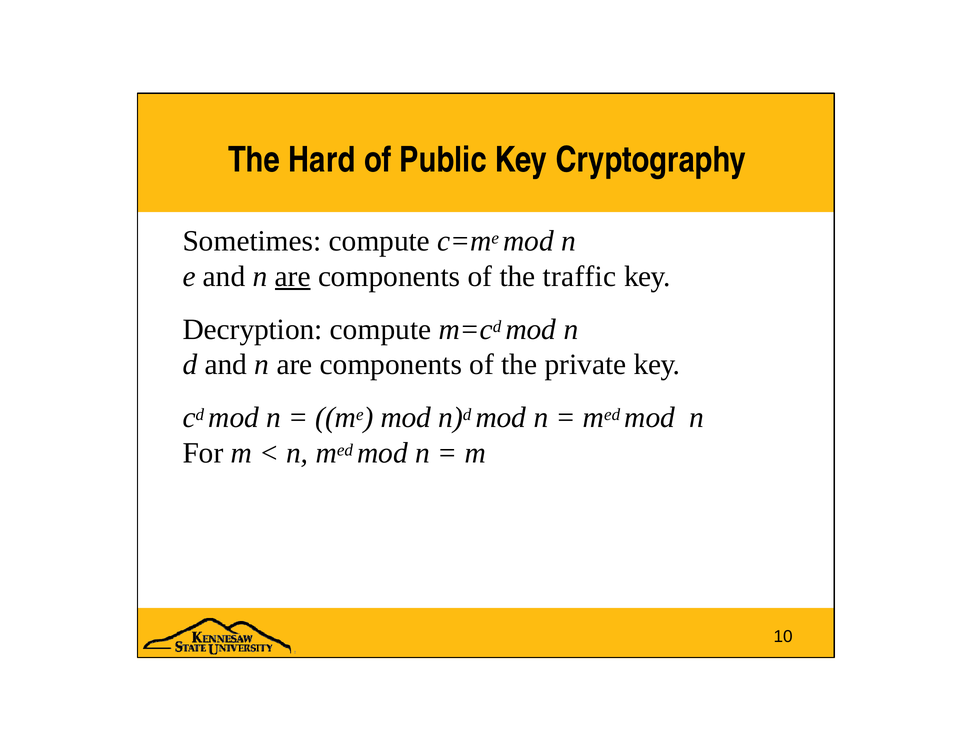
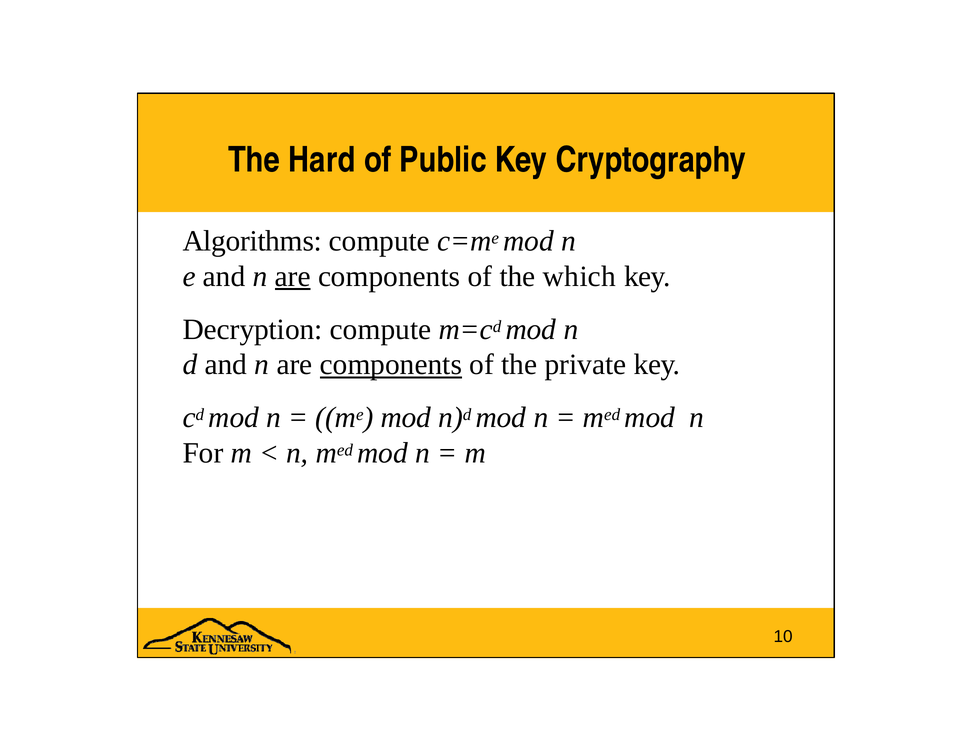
Sometimes: Sometimes -> Algorithms
traffic: traffic -> which
components at (391, 365) underline: none -> present
